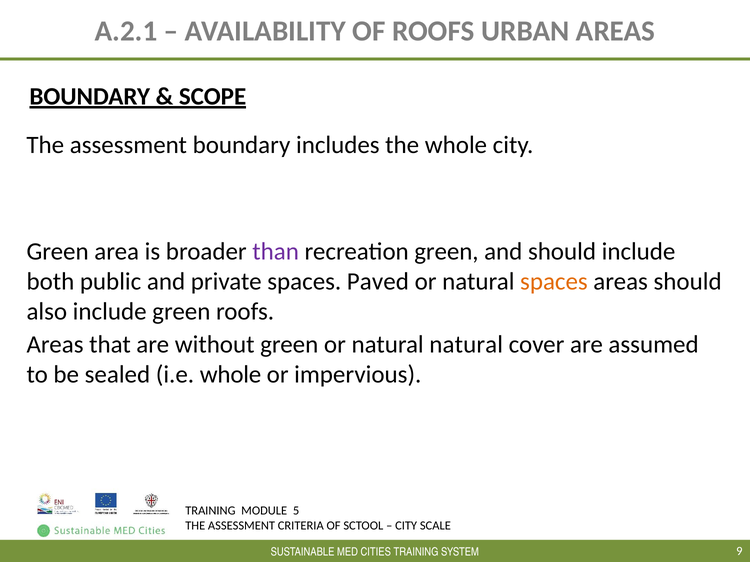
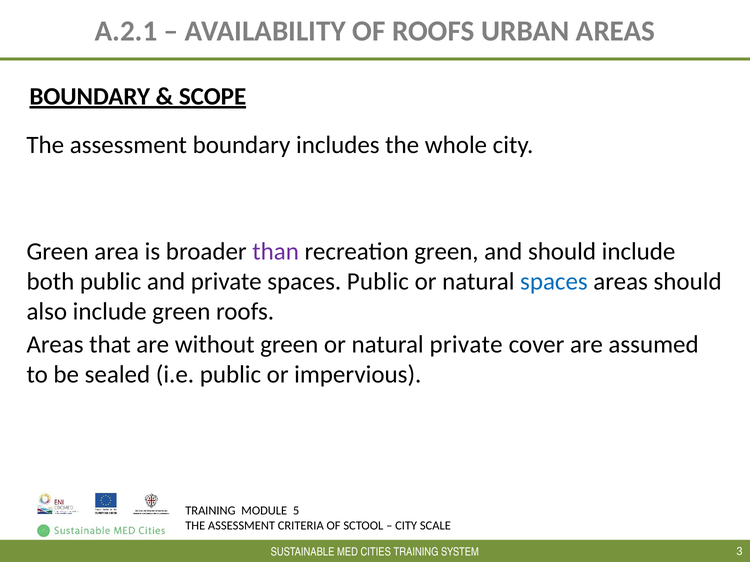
spaces Paved: Paved -> Public
spaces at (554, 282) colour: orange -> blue
natural natural: natural -> private
i.e whole: whole -> public
9: 9 -> 3
